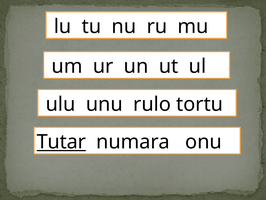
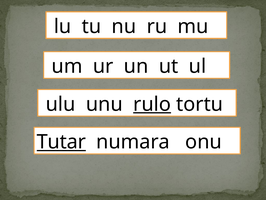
rulo underline: none -> present
